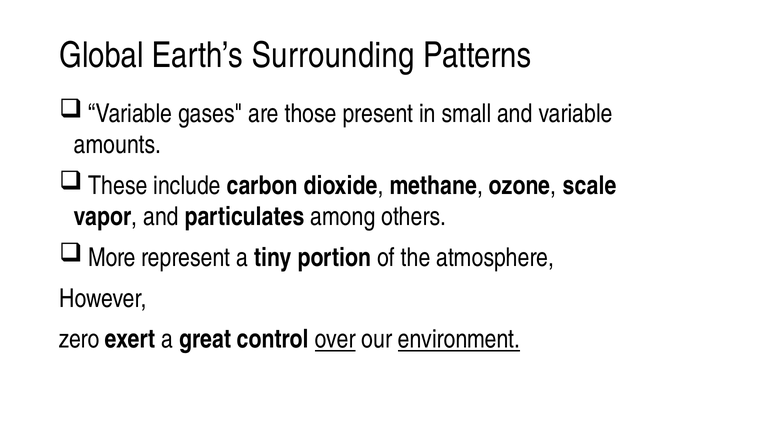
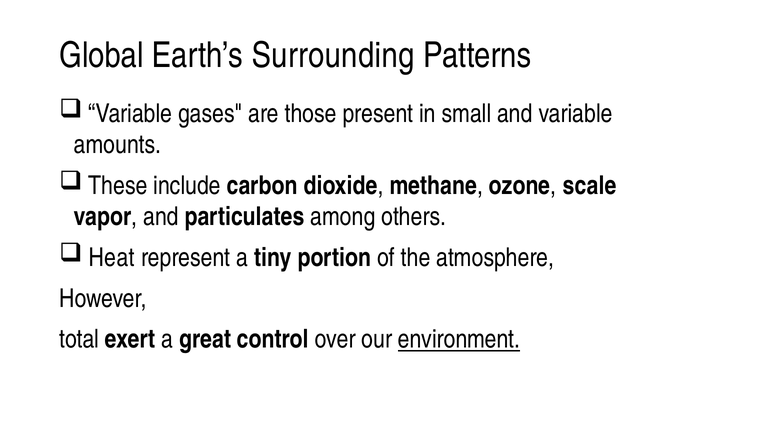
More: More -> Heat
zero: zero -> total
over underline: present -> none
